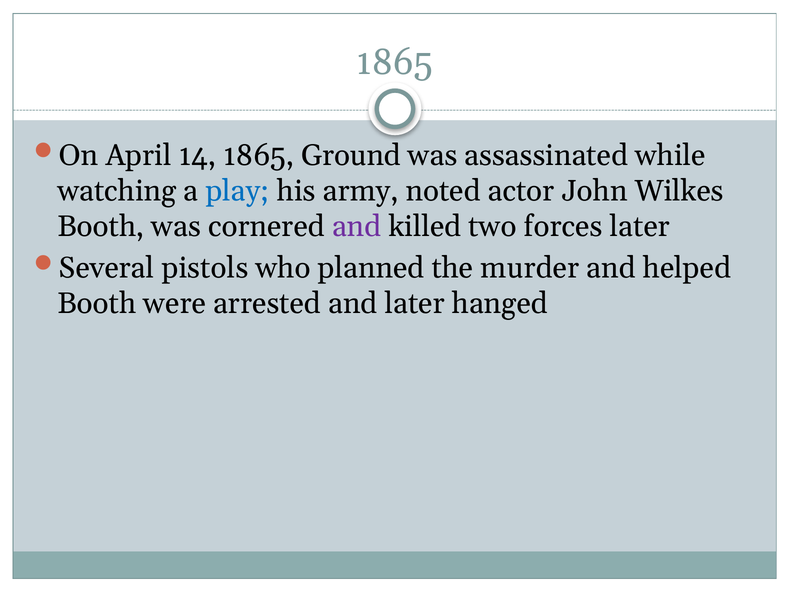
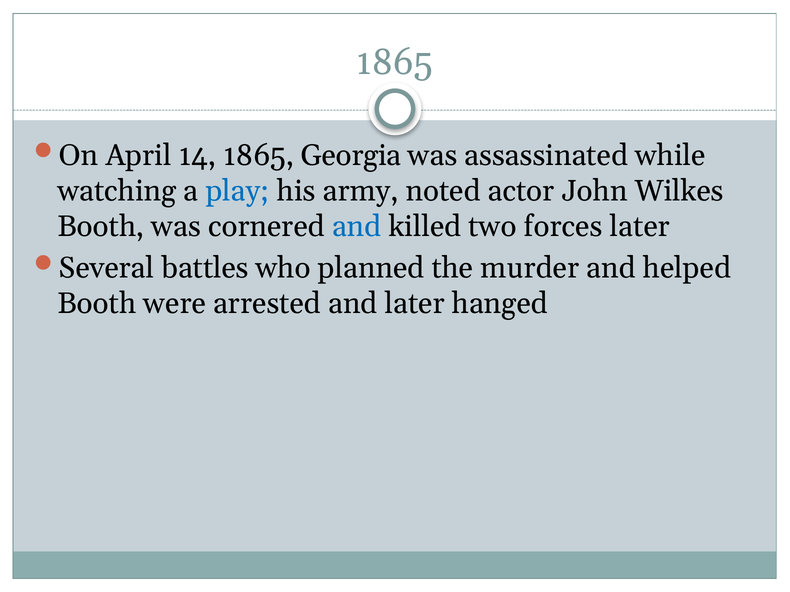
Ground: Ground -> Georgia
and at (357, 227) colour: purple -> blue
pistols: pistols -> battles
